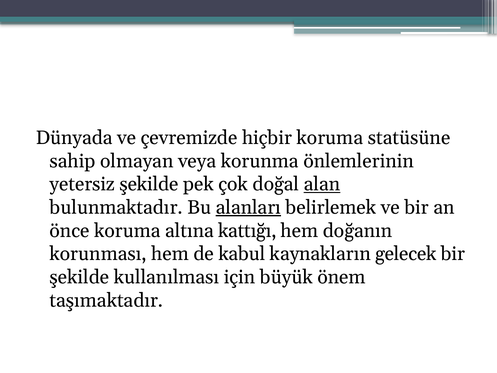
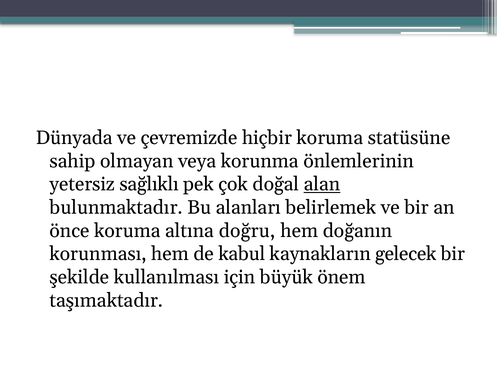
yetersiz şekilde: şekilde -> sağlıklı
alanları underline: present -> none
kattığı: kattığı -> doğru
